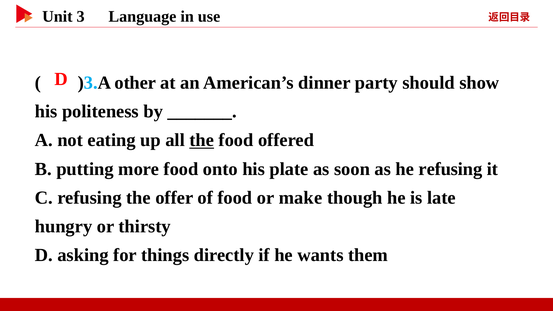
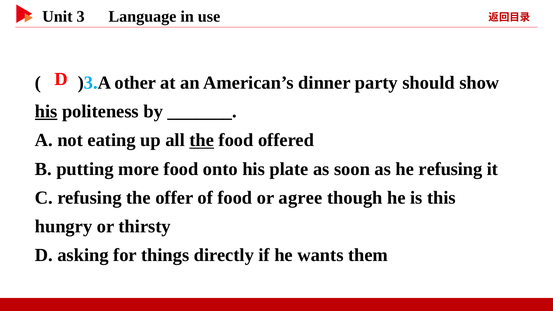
his at (46, 111) underline: none -> present
make: make -> agree
late: late -> this
